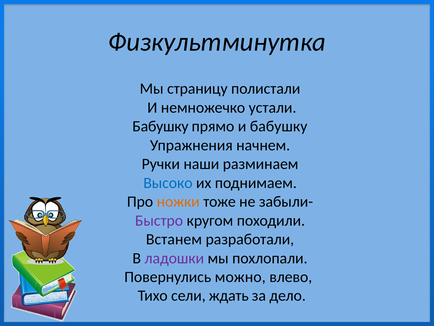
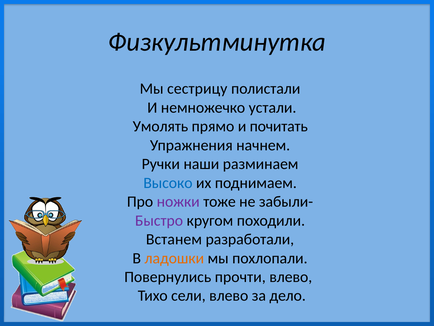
страницу: страницу -> сестрицу
Бабушку at (160, 126): Бабушку -> Умолять
и бабушку: бабушку -> почитать
ножки colour: orange -> purple
ладошки colour: purple -> orange
можно: можно -> прочти
сели ждать: ждать -> влево
